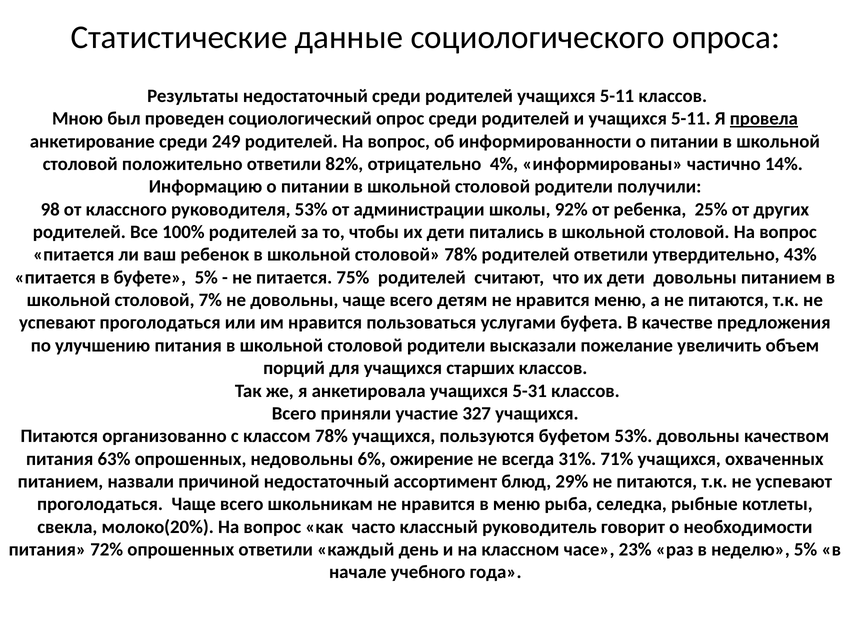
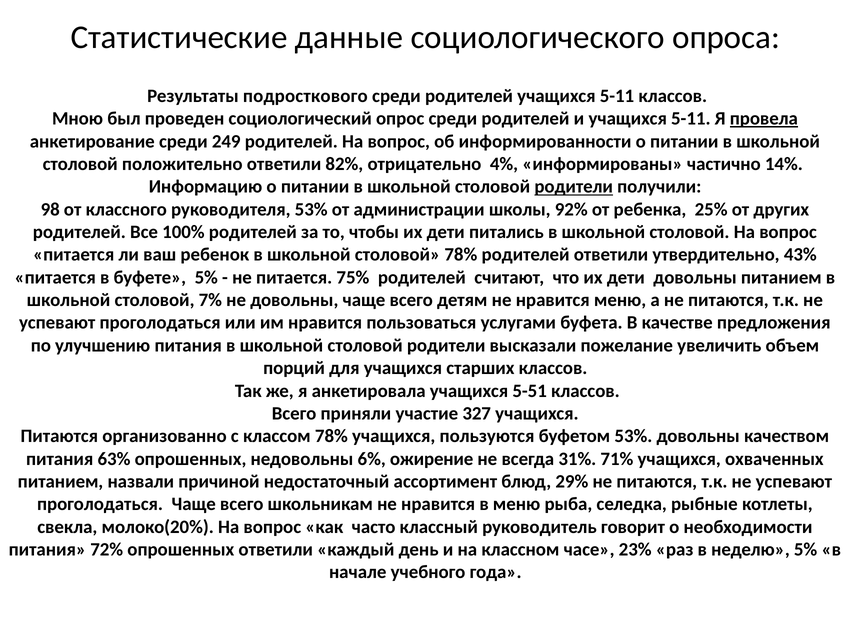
Результаты недостаточный: недостаточный -> подросткового
родители at (574, 187) underline: none -> present
5-31: 5-31 -> 5-51
